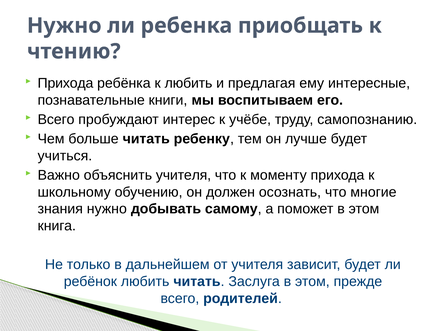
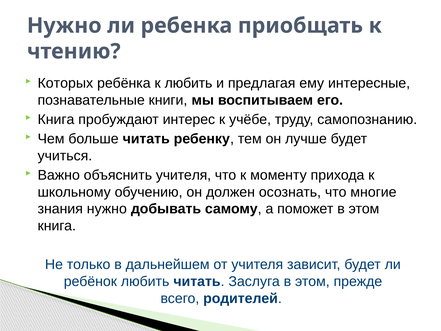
Прихода at (65, 83): Прихода -> Которых
Всего at (56, 119): Всего -> Книга
